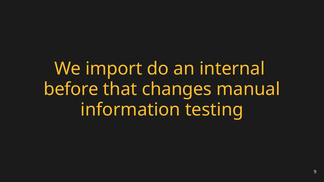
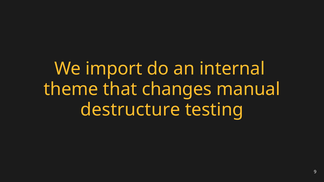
before: before -> theme
information: information -> destructure
